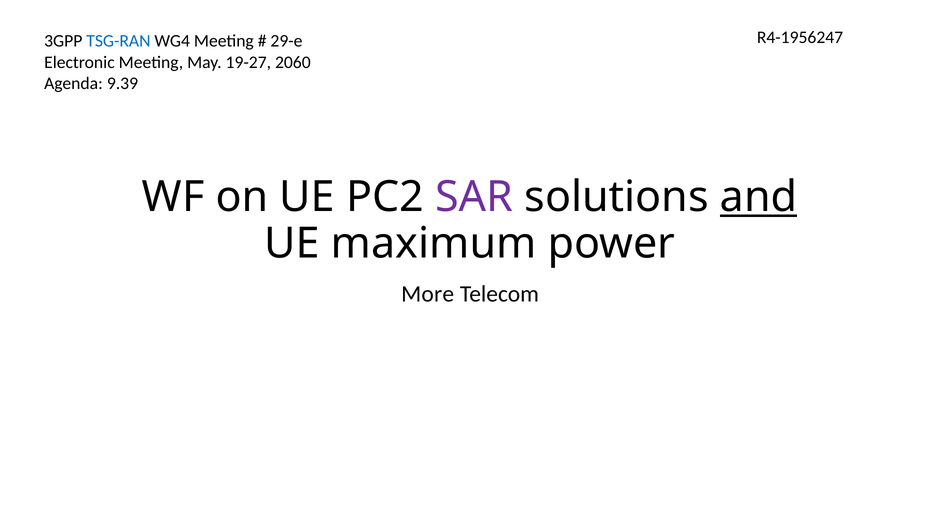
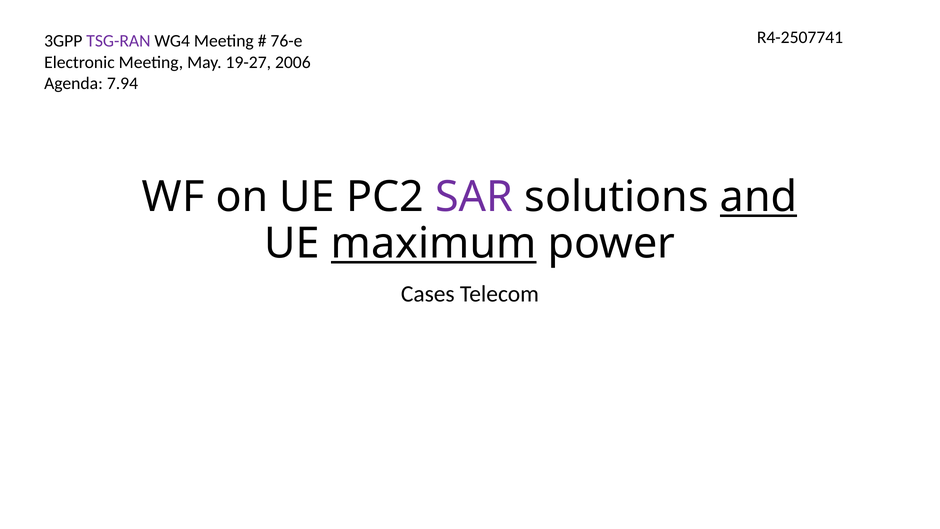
R4-1956247: R4-1956247 -> R4-2507741
TSG-RAN colour: blue -> purple
29-e: 29-e -> 76-e
2060: 2060 -> 2006
9.39: 9.39 -> 7.94
maximum underline: none -> present
More: More -> Cases
